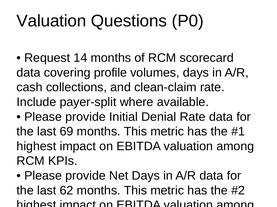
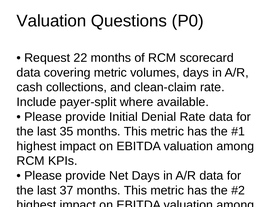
14: 14 -> 22
covering profile: profile -> metric
69: 69 -> 35
62: 62 -> 37
